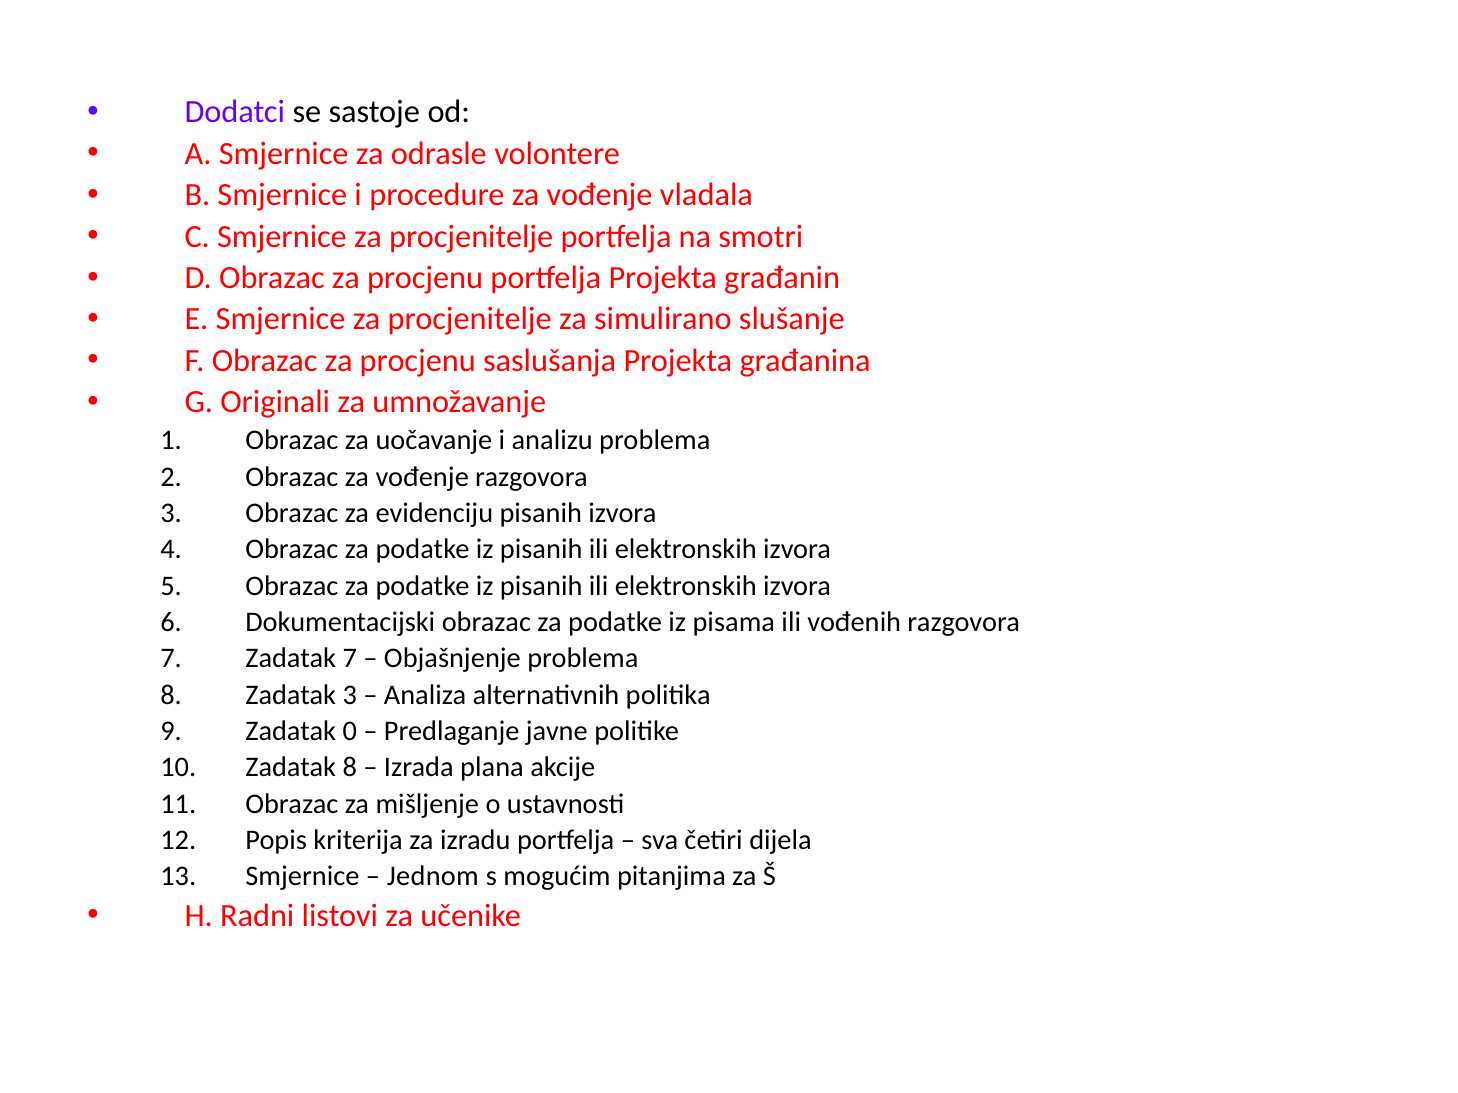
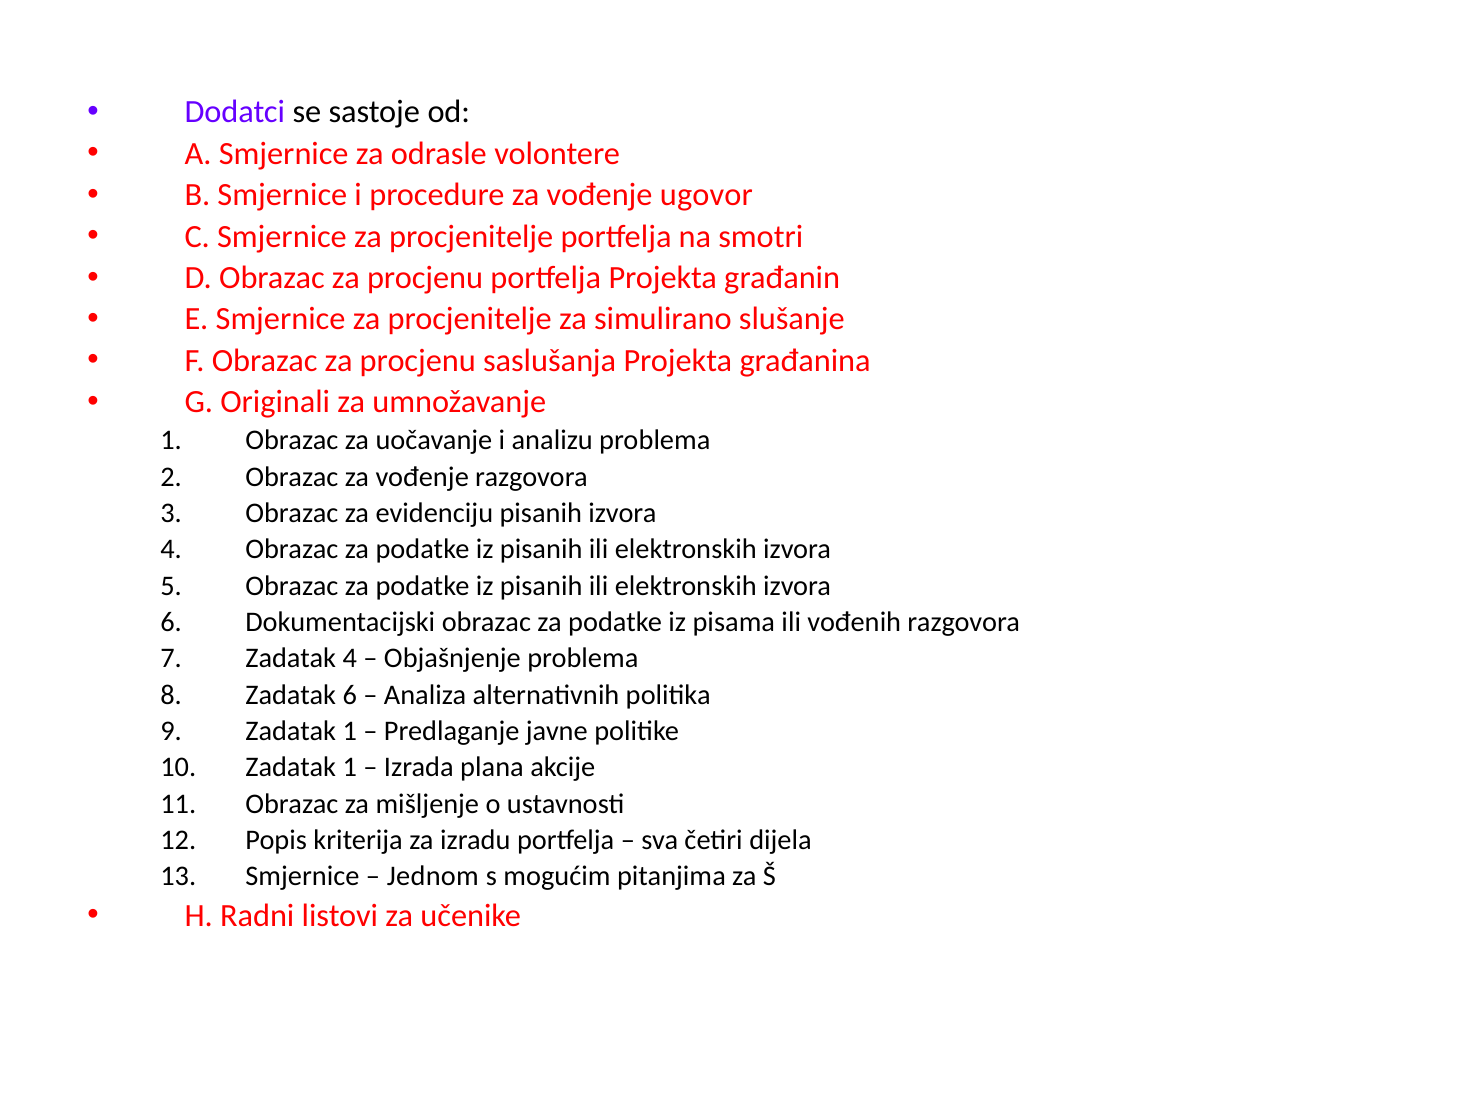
vladala: vladala -> ugovor
Zadatak 7: 7 -> 4
Zadatak 3: 3 -> 6
0 at (350, 731): 0 -> 1
8 at (350, 768): 8 -> 1
